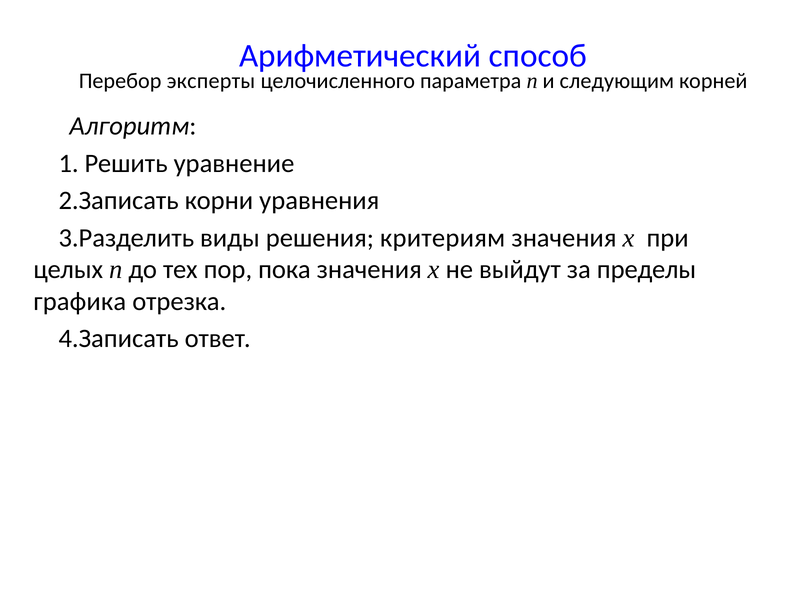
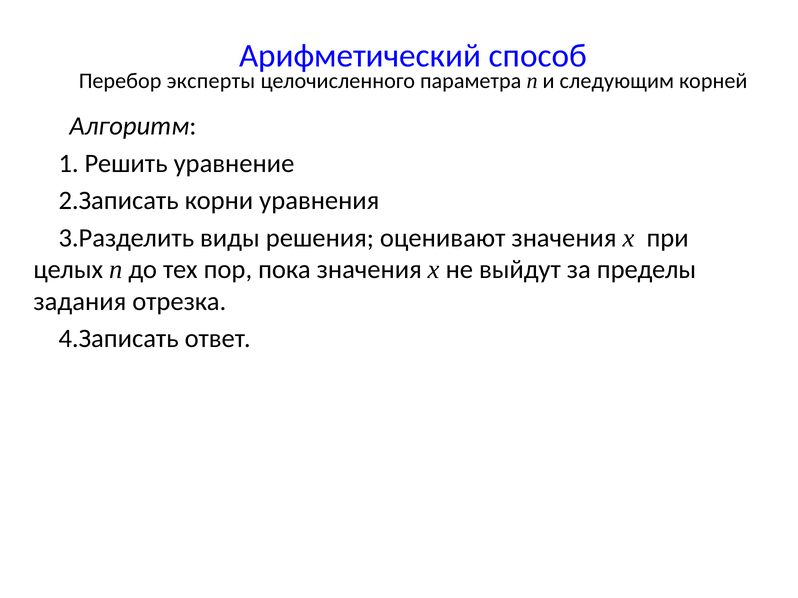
критериям: критериям -> оценивают
графика: графика -> задания
